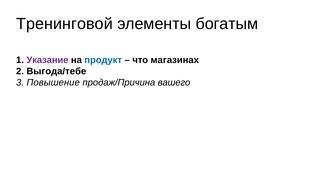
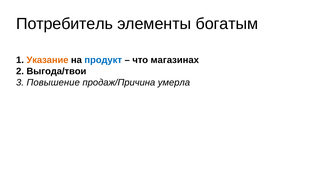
Тренинговой: Тренинговой -> Потребитель
Указание colour: purple -> orange
Выгода/тебе: Выгода/тебе -> Выгода/твои
вашего: вашего -> умерла
